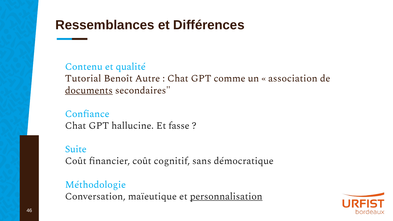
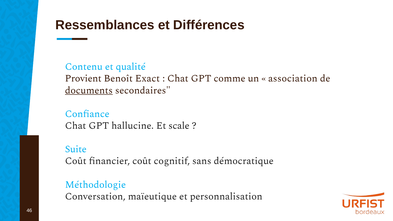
Tutorial: Tutorial -> Provient
Autre: Autre -> Exact
fasse: fasse -> scale
personnalisation underline: present -> none
